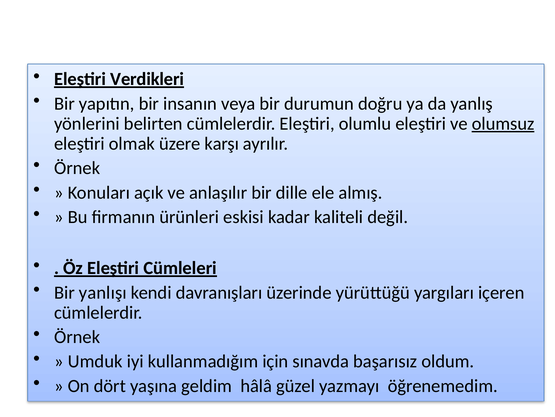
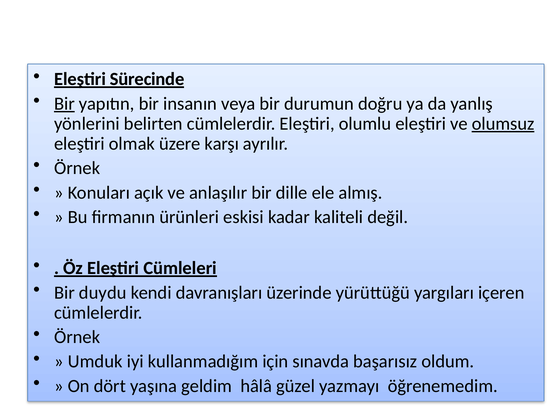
Verdikleri: Verdikleri -> Sürecinde
Bir at (64, 103) underline: none -> present
yanlışı: yanlışı -> duydu
